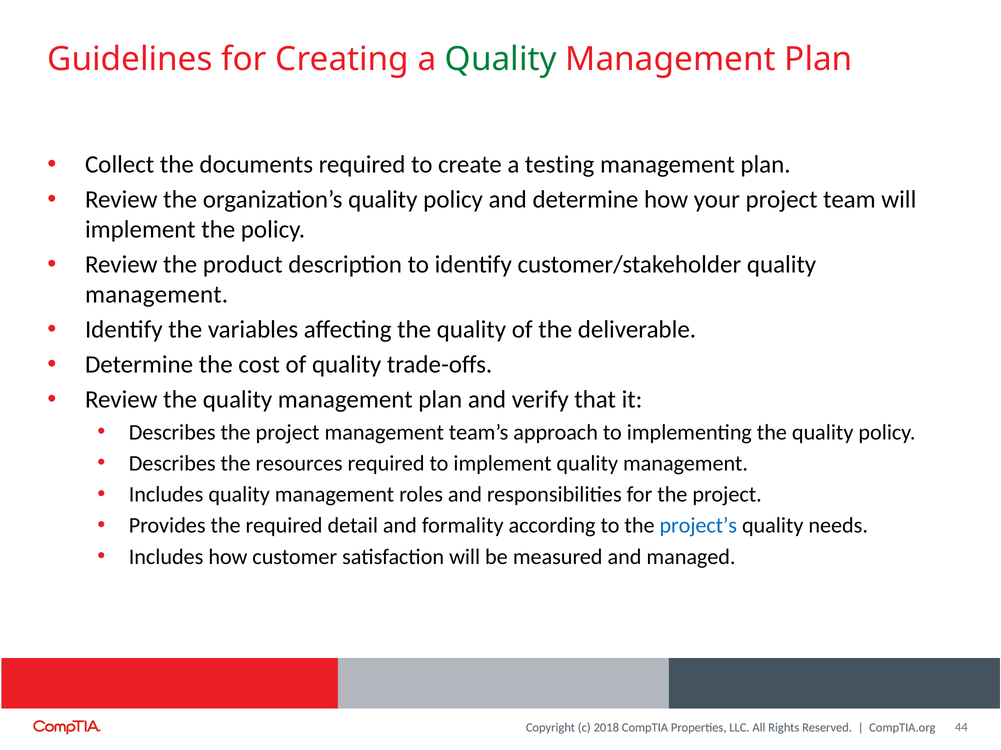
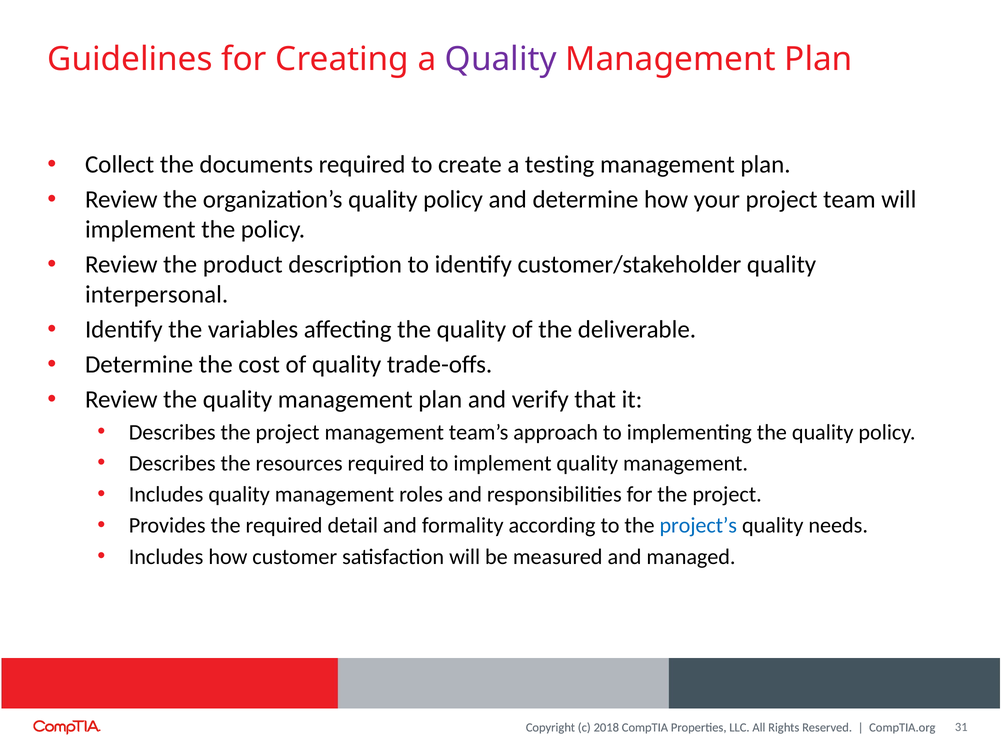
Quality at (501, 60) colour: green -> purple
management at (157, 295): management -> interpersonal
44: 44 -> 31
